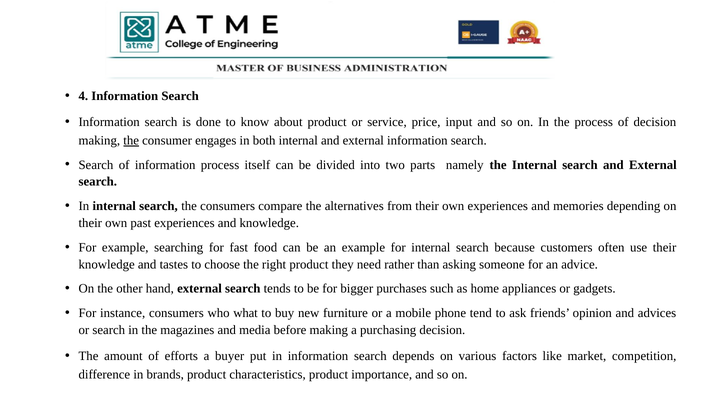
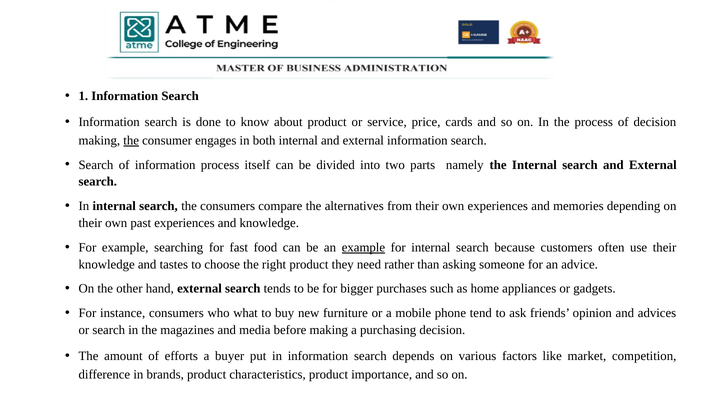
4: 4 -> 1
input: input -> cards
example at (363, 247) underline: none -> present
